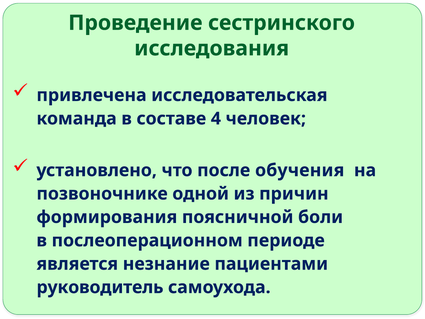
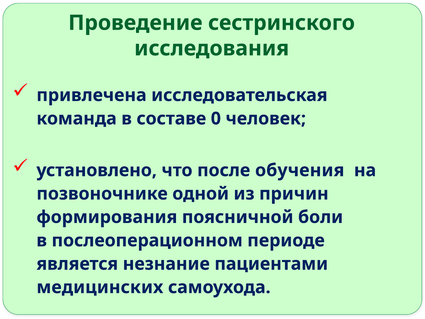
4: 4 -> 0
руководитель: руководитель -> медицинских
